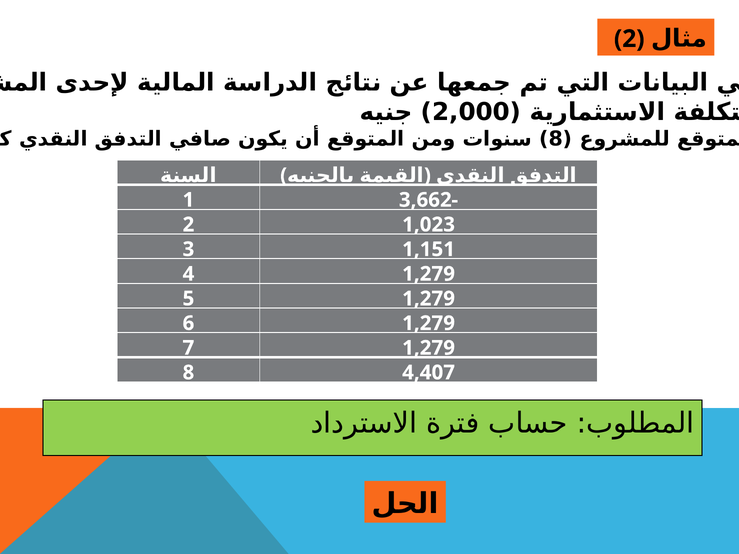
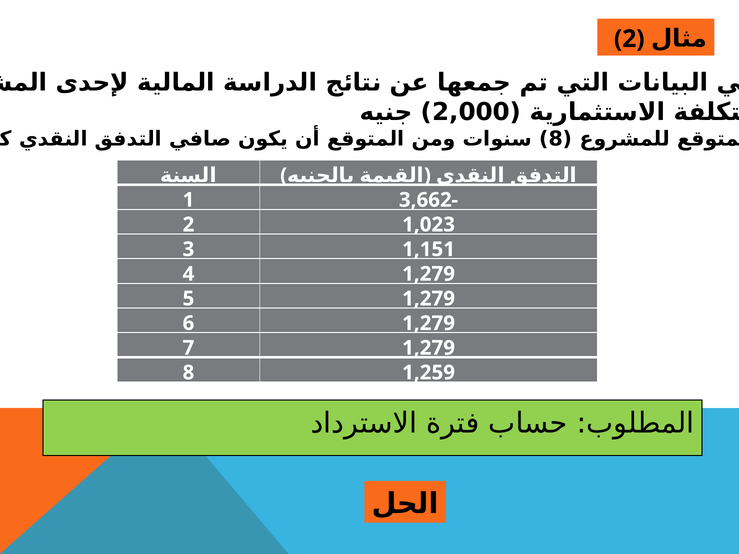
4,407: 4,407 -> 1,259
